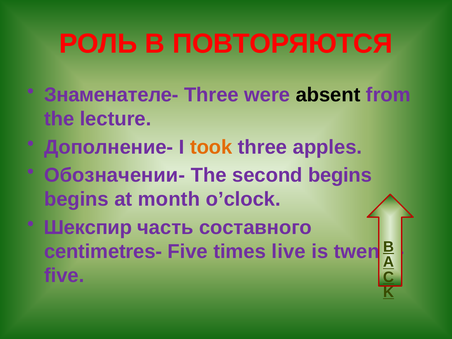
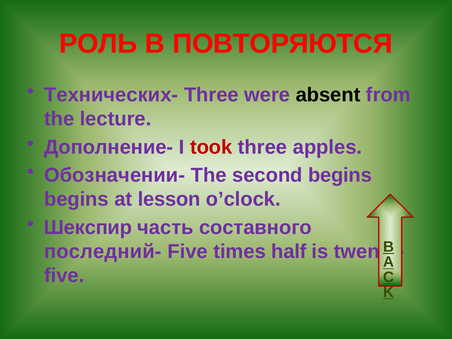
Знаменателе-: Знаменателе- -> Технических-
took colour: orange -> red
month: month -> lesson
centimetres-: centimetres- -> последний-
live: live -> half
